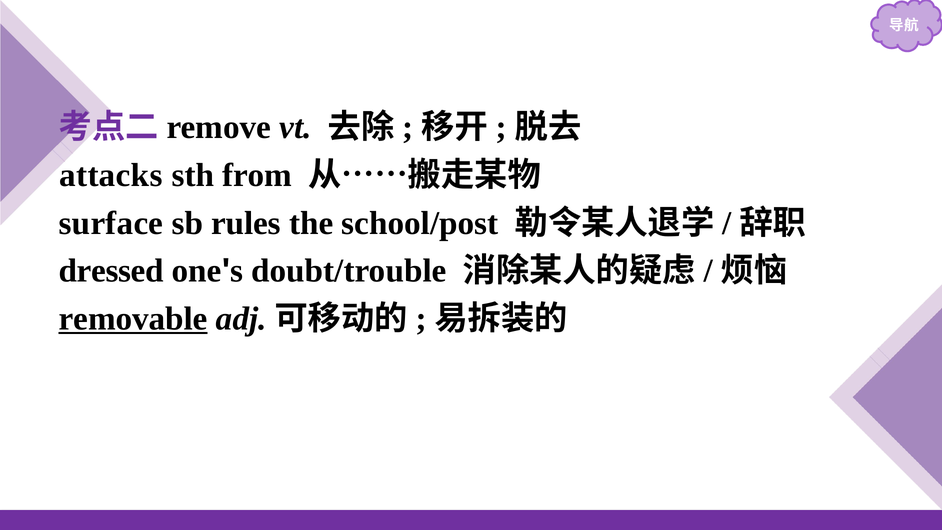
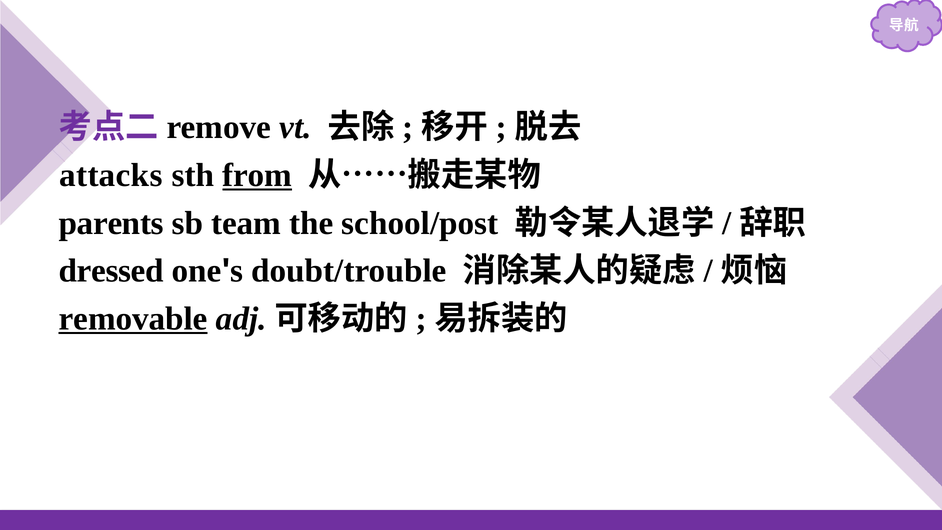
from underline: none -> present
surface: surface -> parents
rules: rules -> team
